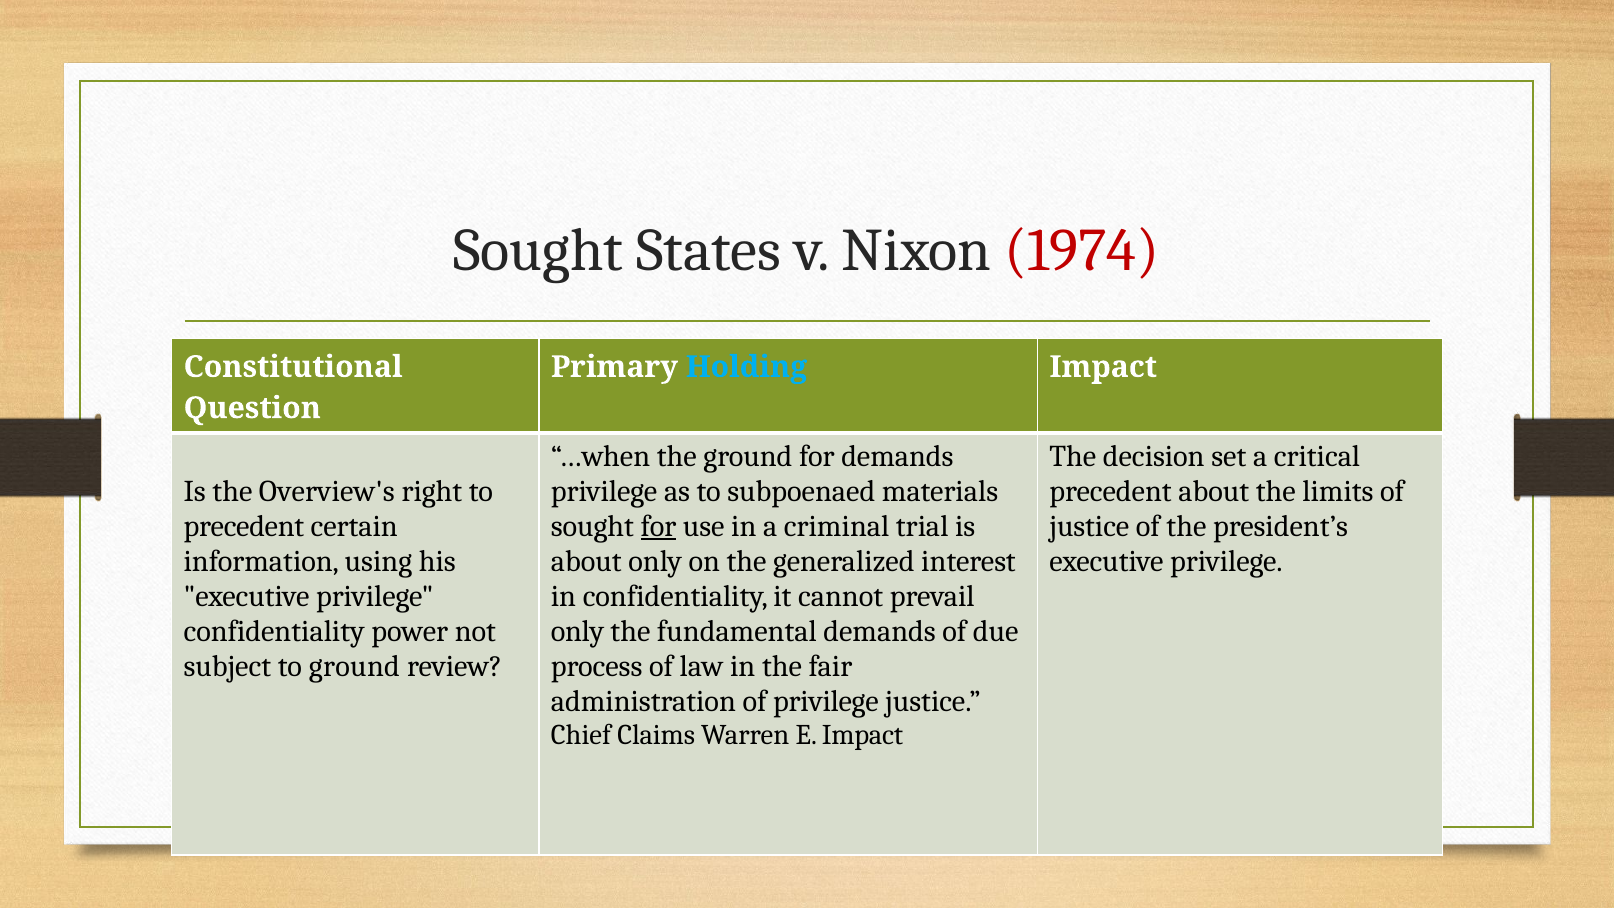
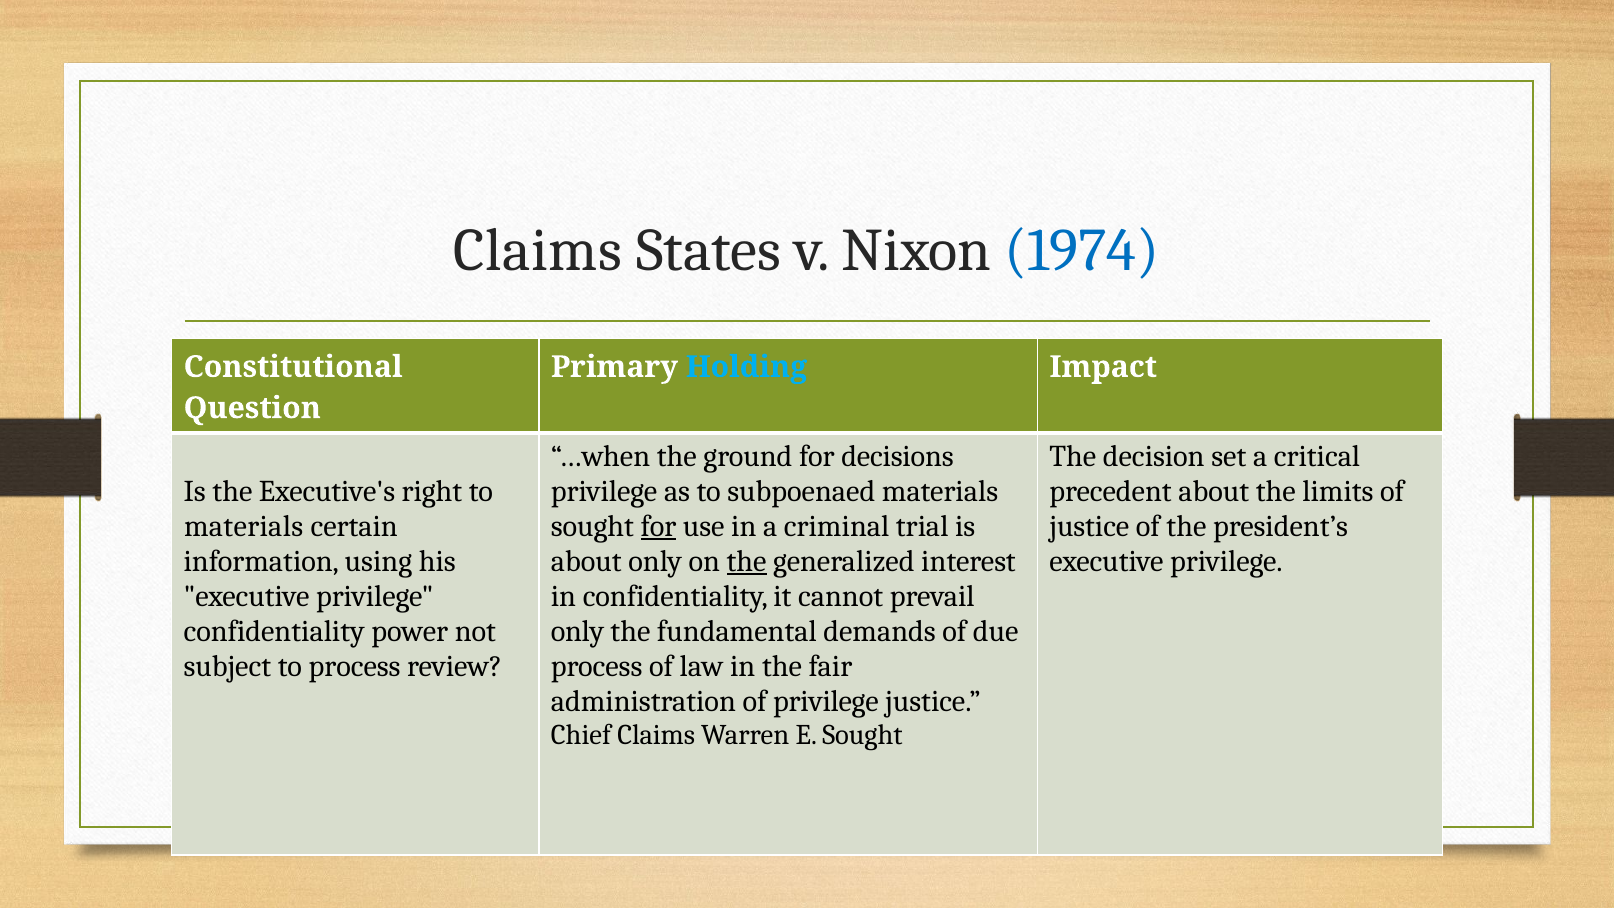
Sought at (538, 251): Sought -> Claims
1974 colour: red -> blue
for demands: demands -> decisions
Overview's: Overview's -> Executive's
precedent at (244, 526): precedent -> materials
the at (747, 561) underline: none -> present
to ground: ground -> process
E Impact: Impact -> Sought
